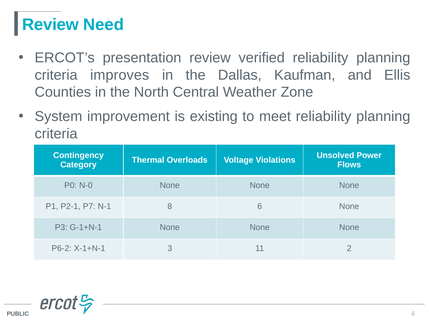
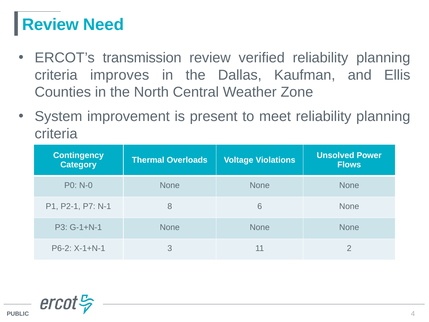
presentation: presentation -> transmission
existing: existing -> present
